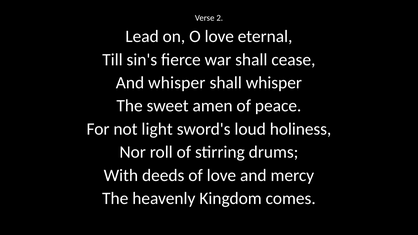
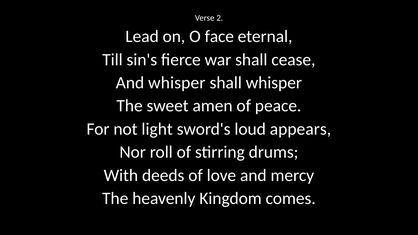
O love: love -> face
holiness: holiness -> appears
